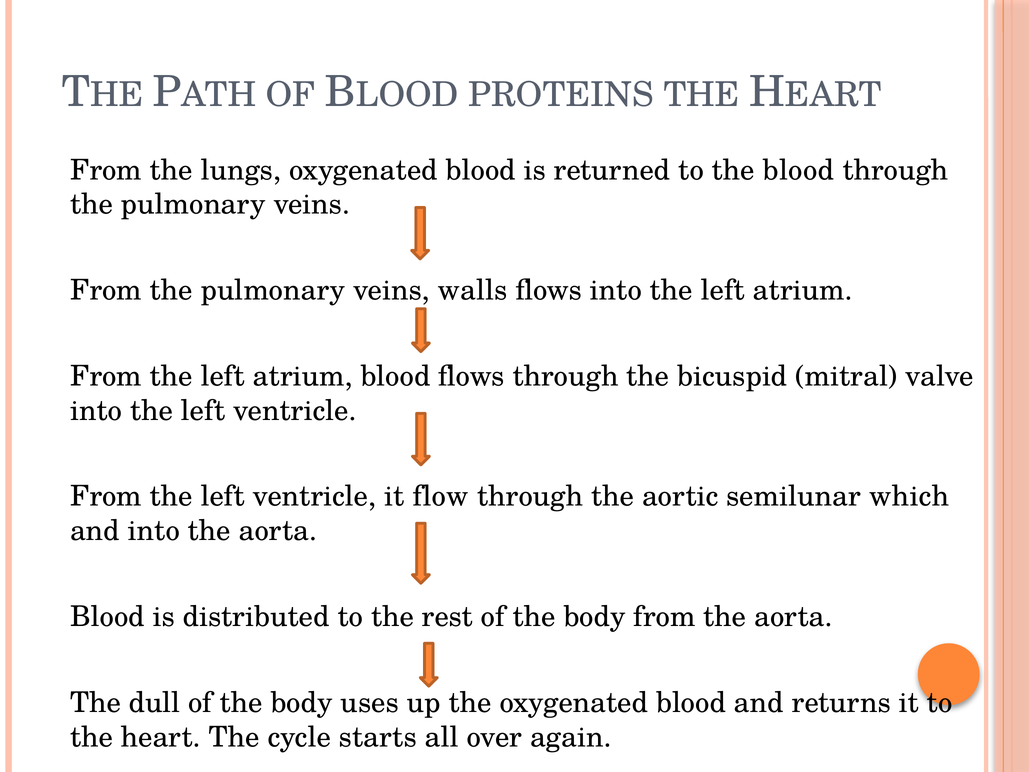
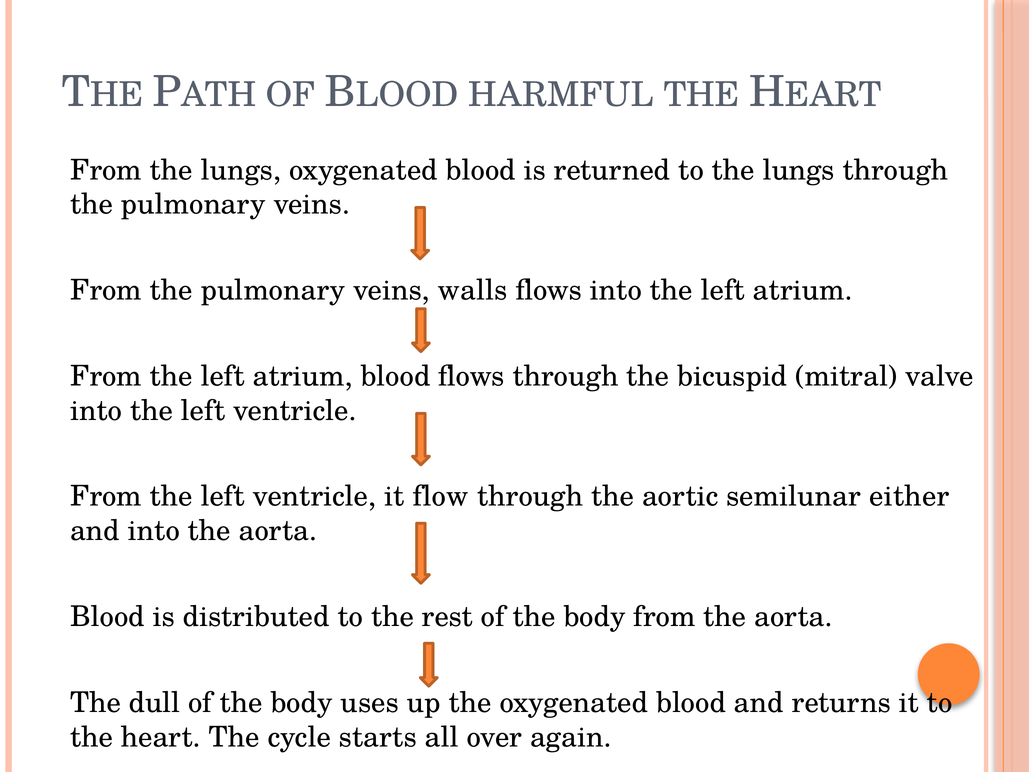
PROTEINS: PROTEINS -> HARMFUL
to the blood: blood -> lungs
which: which -> either
